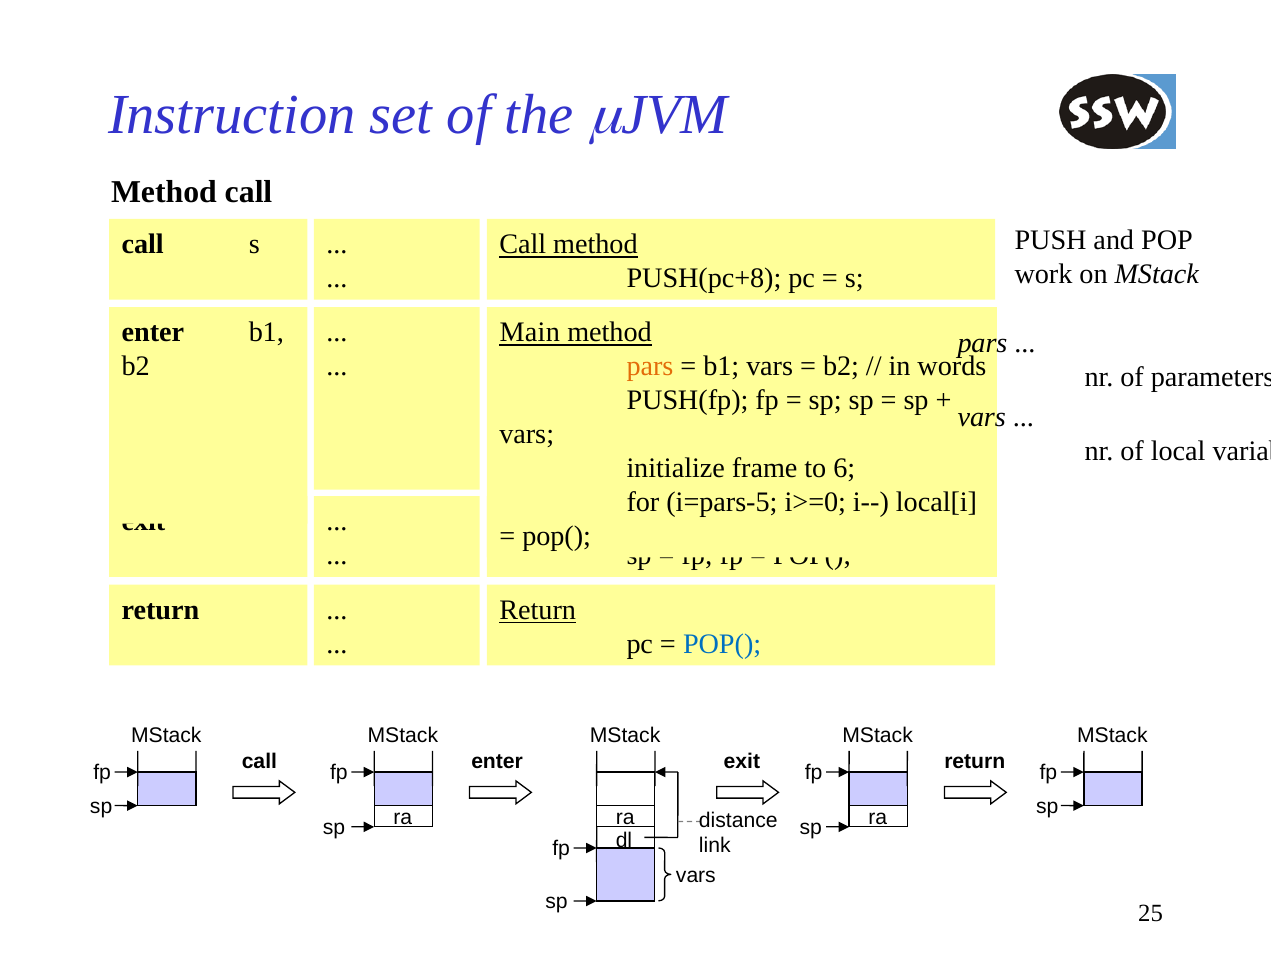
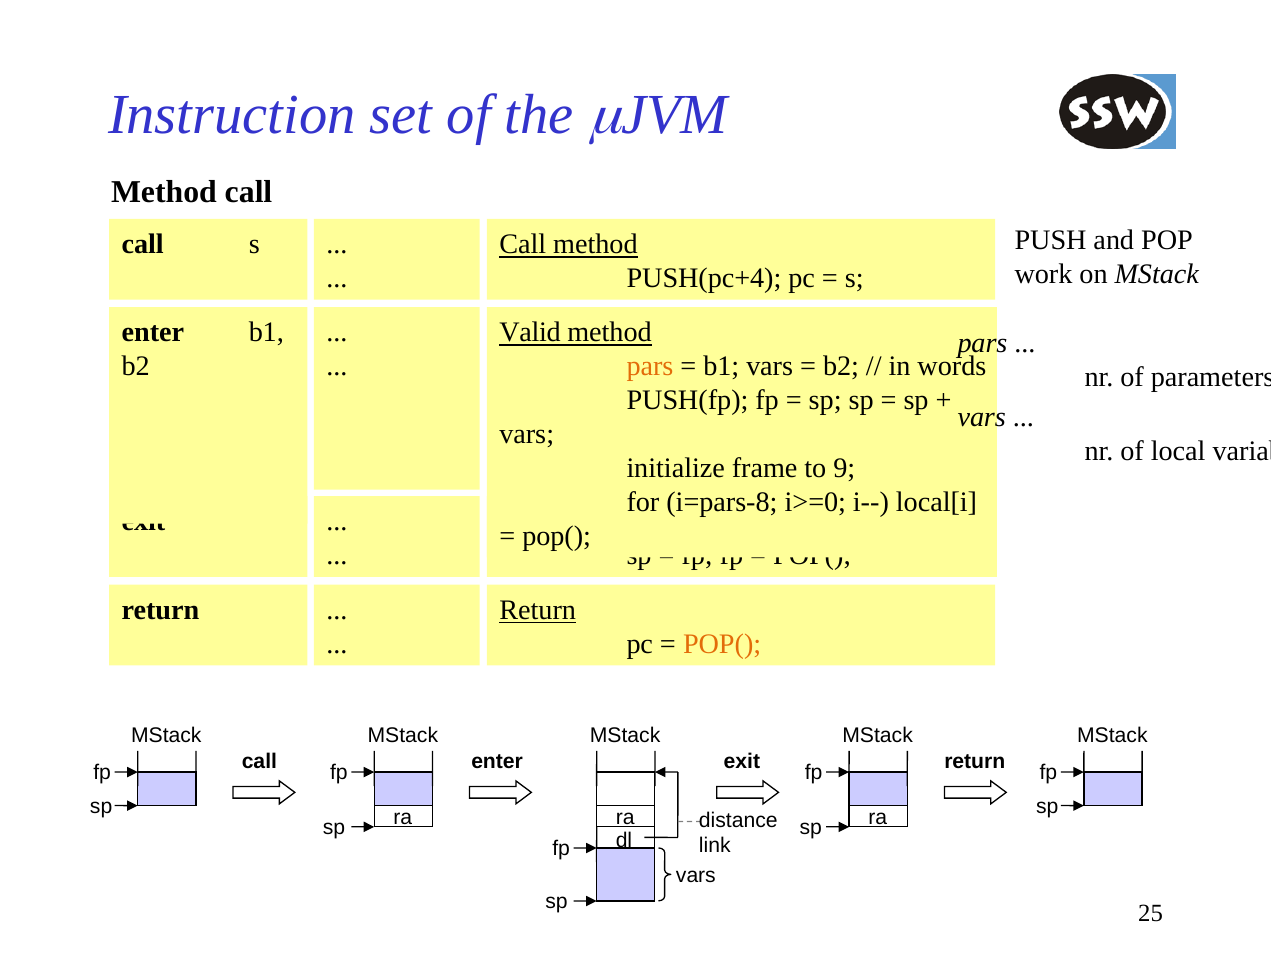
PUSH(pc+8: PUSH(pc+8 -> PUSH(pc+4
Main: Main -> Valid
6: 6 -> 9
i=pars-5: i=pars-5 -> i=pars-8
POP( at (722, 643) colour: blue -> orange
